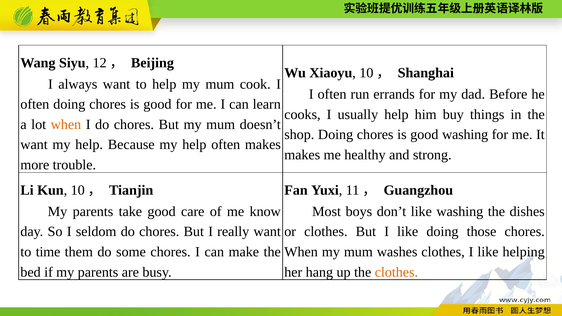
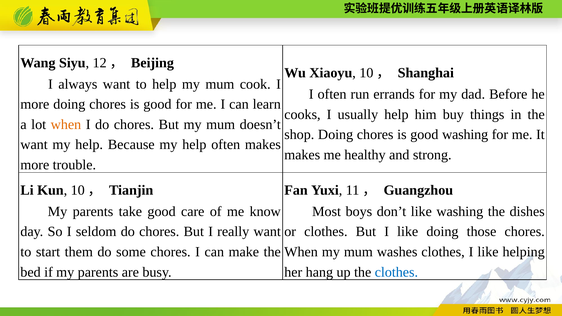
often at (35, 104): often -> more
time: time -> start
clothes at (396, 272) colour: orange -> blue
